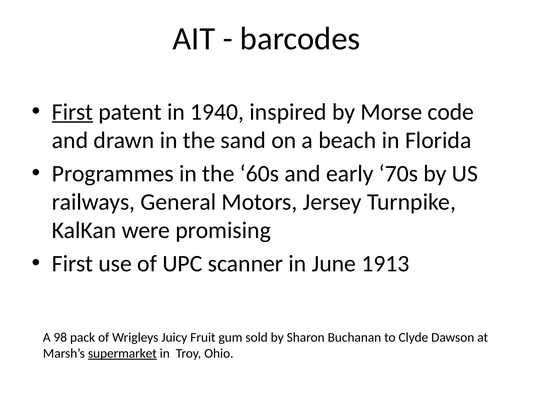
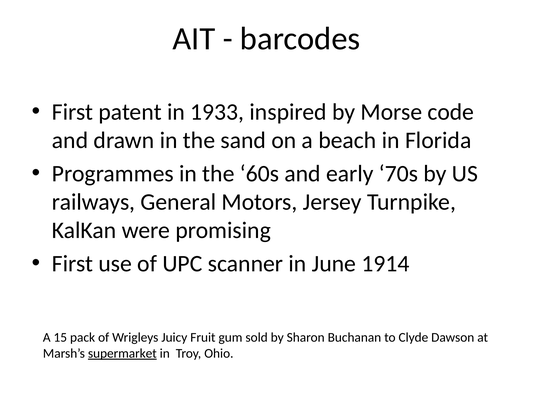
First at (73, 112) underline: present -> none
1940: 1940 -> 1933
1913: 1913 -> 1914
98: 98 -> 15
